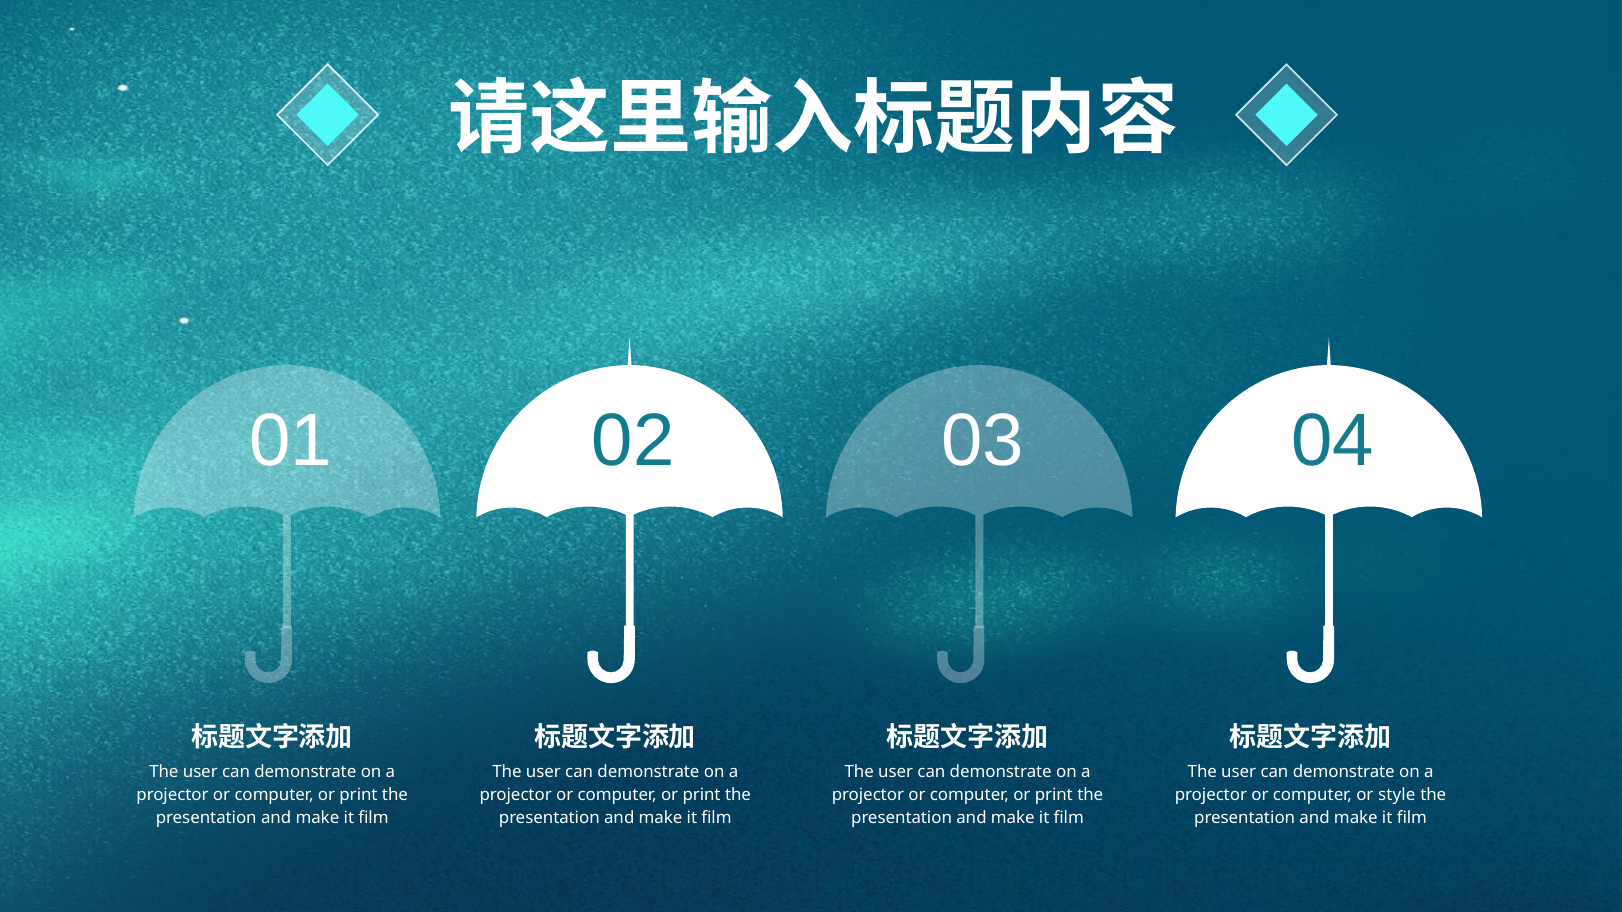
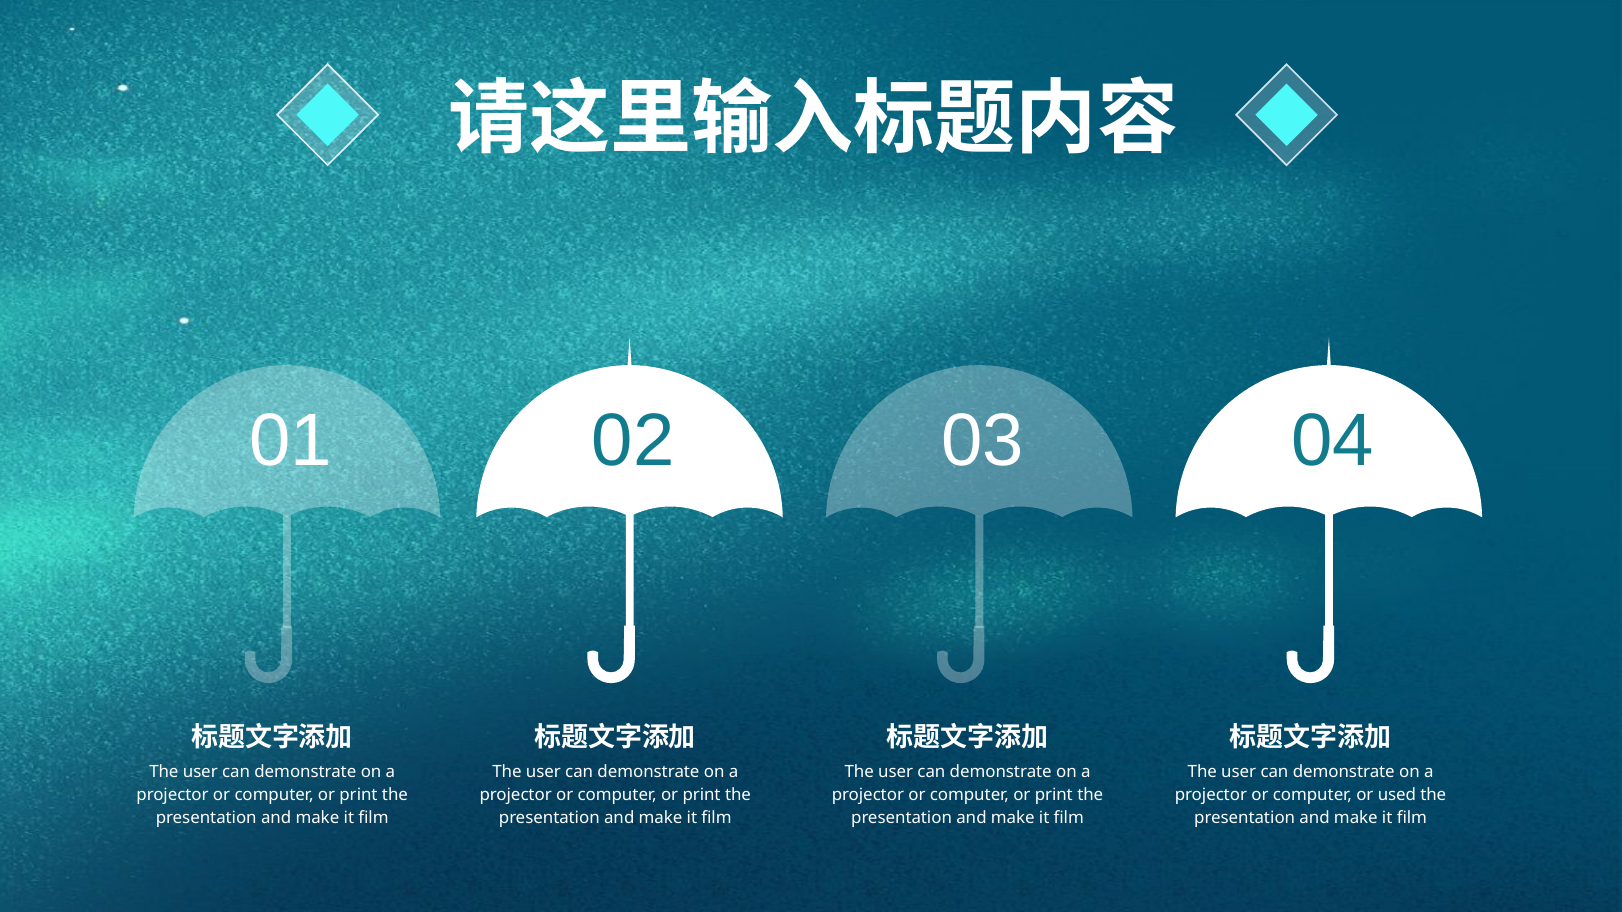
style: style -> used
